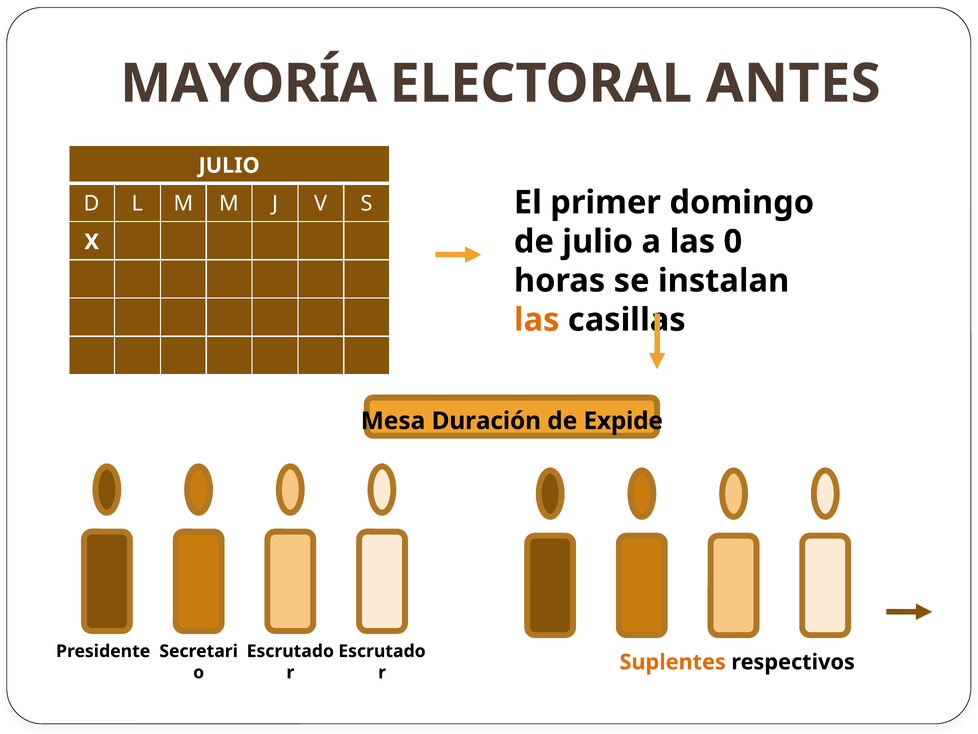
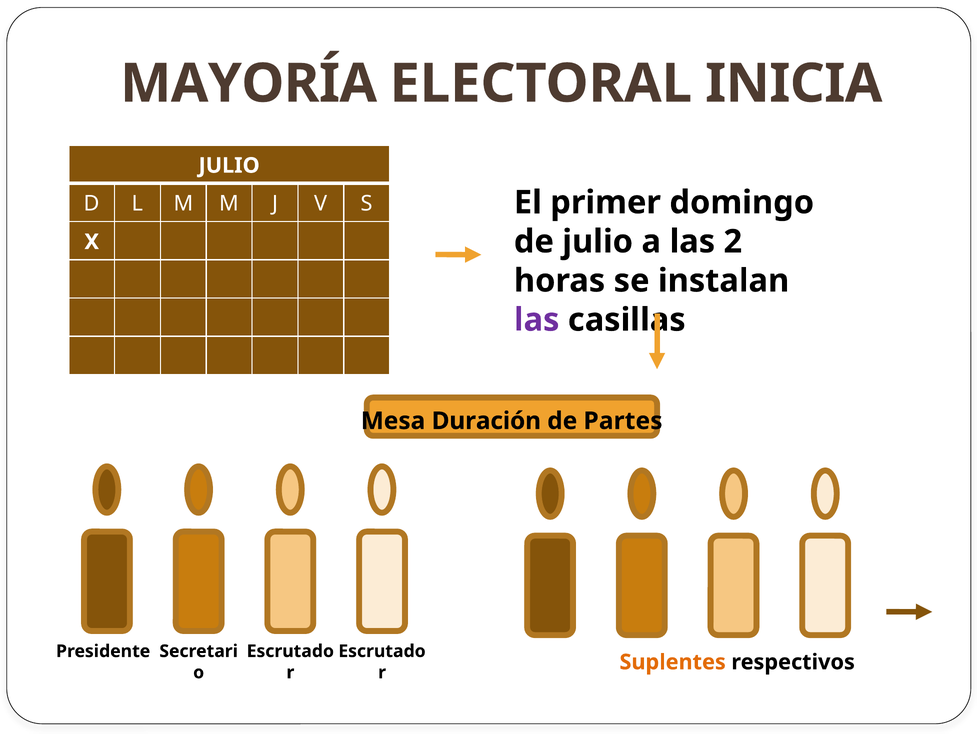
ANTES: ANTES -> INICIA
0: 0 -> 2
las at (537, 320) colour: orange -> purple
Expide: Expide -> Partes
